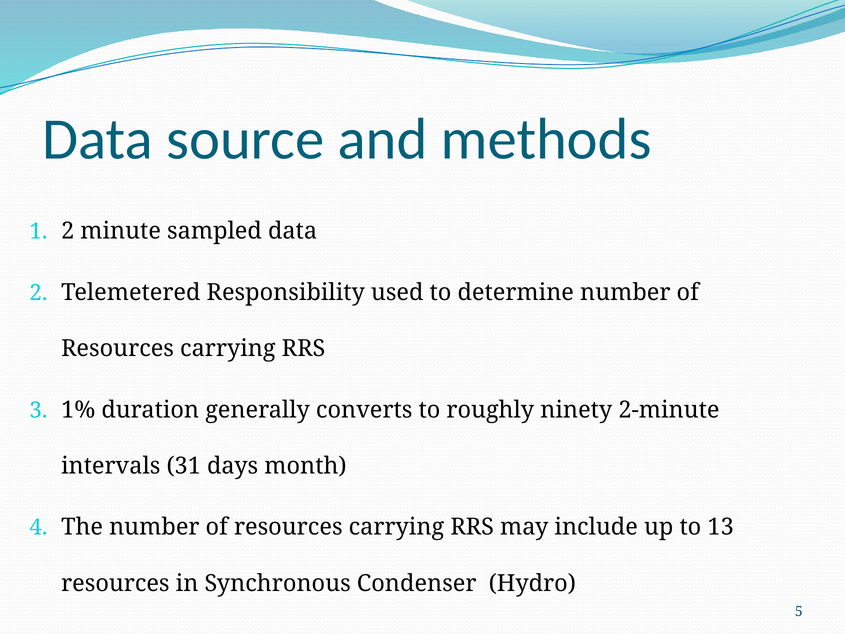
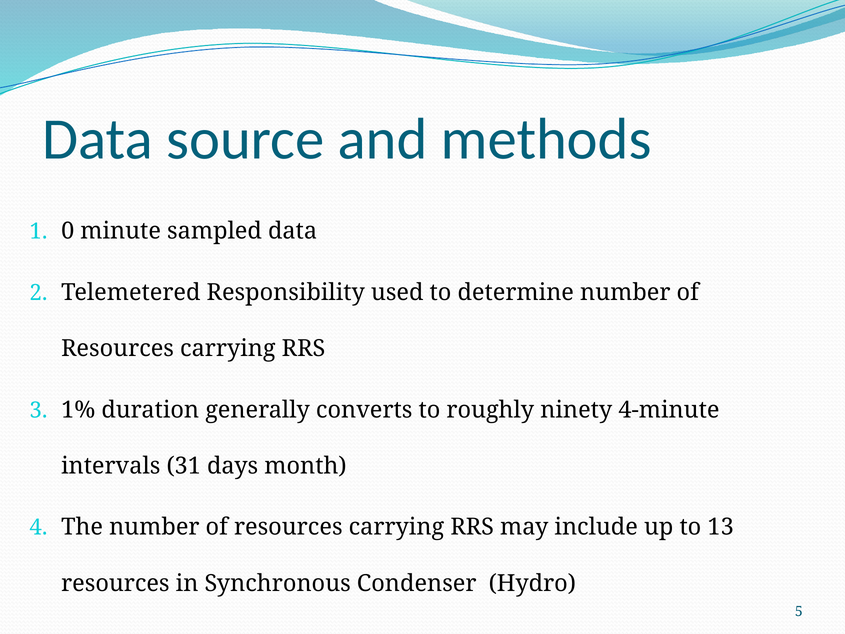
2 at (68, 231): 2 -> 0
2-minute: 2-minute -> 4-minute
